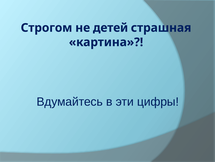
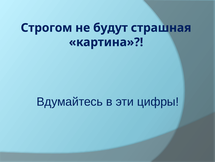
детей: детей -> будут
